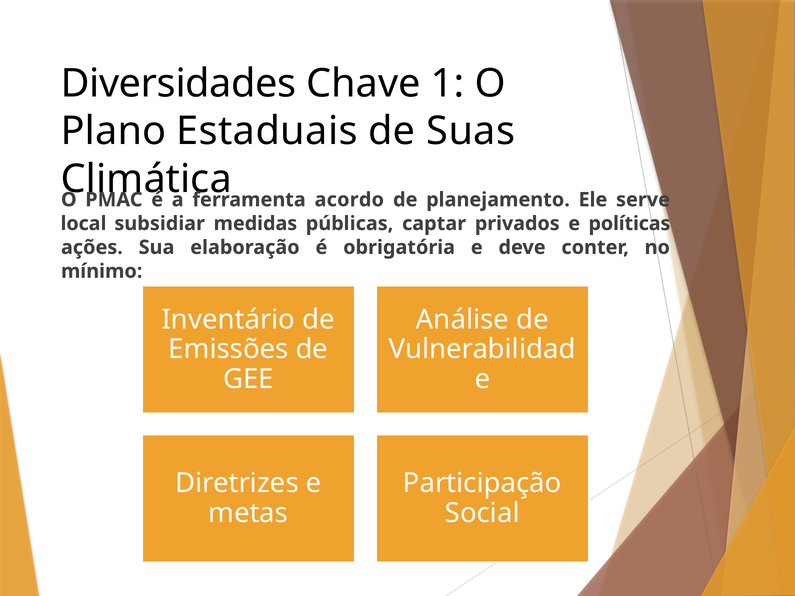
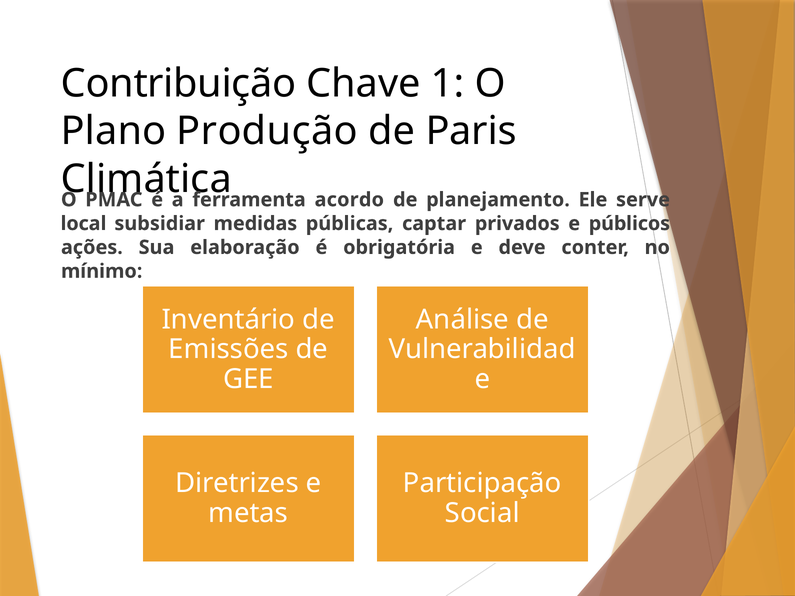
Diversidades: Diversidades -> Contribuição
Estaduais: Estaduais -> Produção
Suas: Suas -> Paris
políticas: políticas -> públicos
